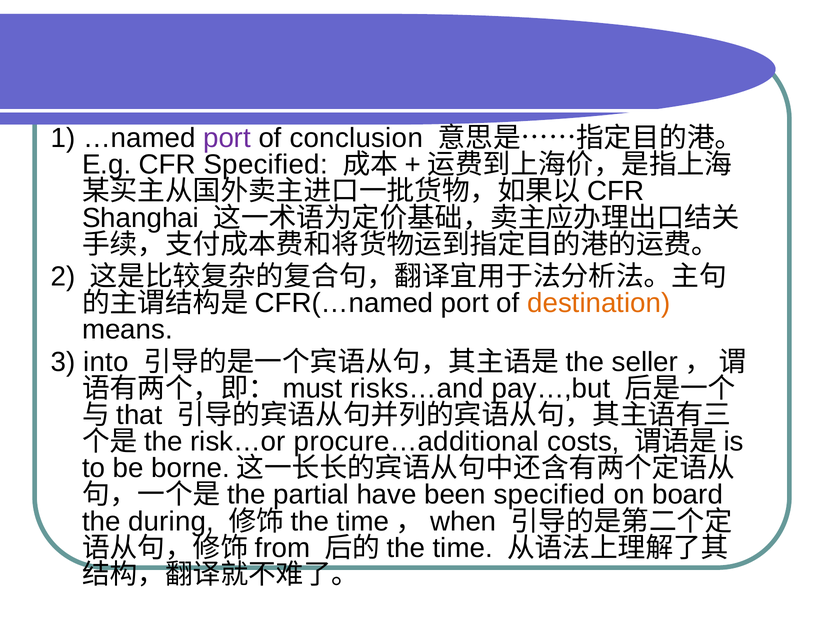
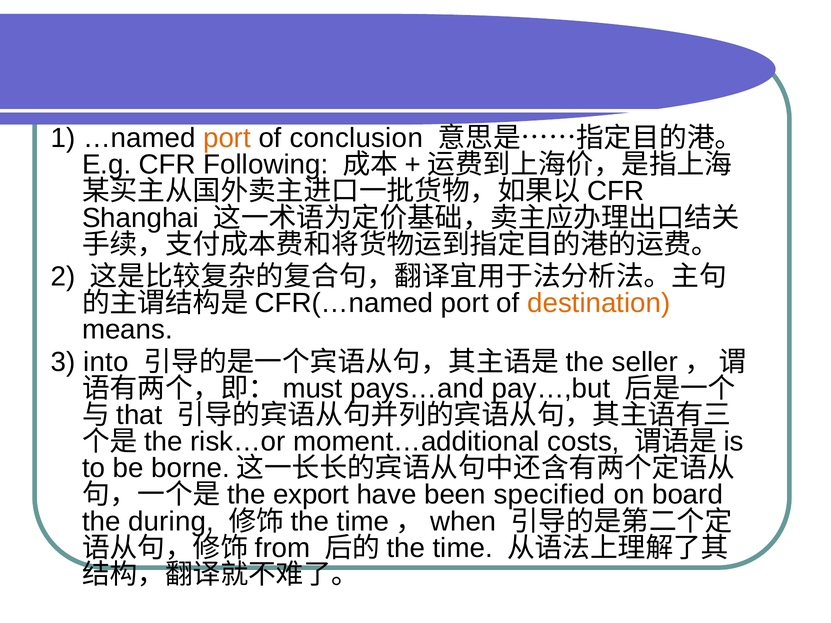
port at (227, 138) colour: purple -> orange
CFR Specified: Specified -> Following
risks…and: risks…and -> pays…and
procure…additional: procure…additional -> moment…additional
partial: partial -> export
